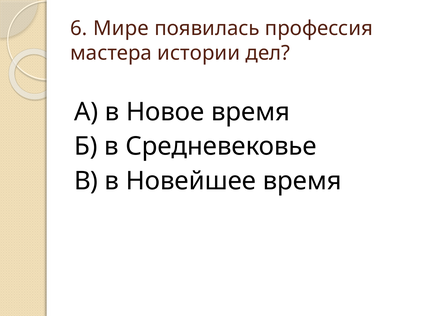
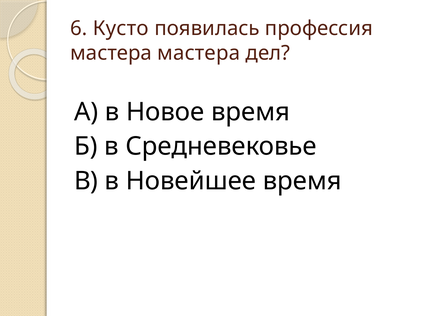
Мире: Мире -> Кусто
мастера истории: истории -> мастера
